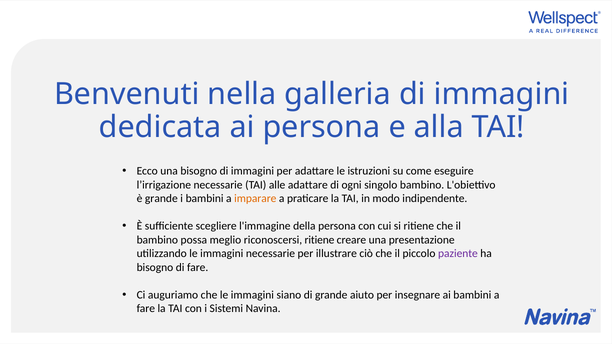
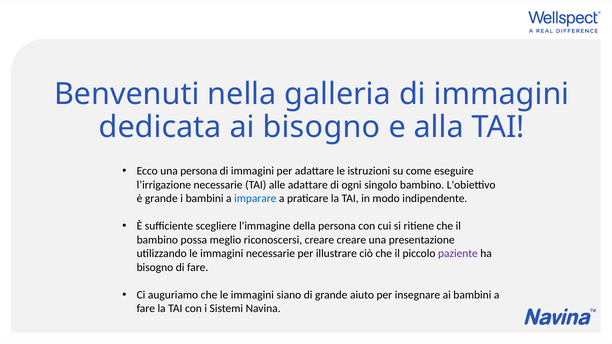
ai persona: persona -> bisogno
una bisogno: bisogno -> persona
imparare colour: orange -> blue
riconoscersi ritiene: ritiene -> creare
